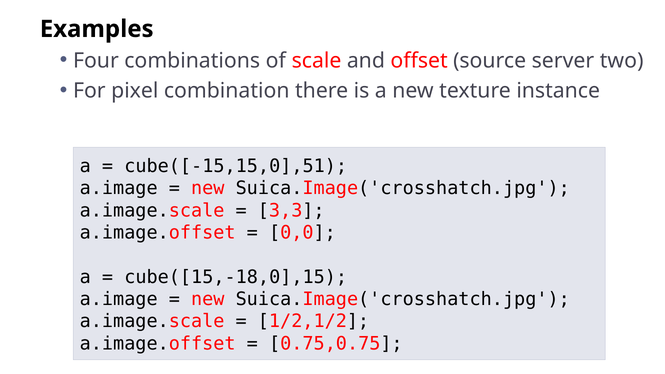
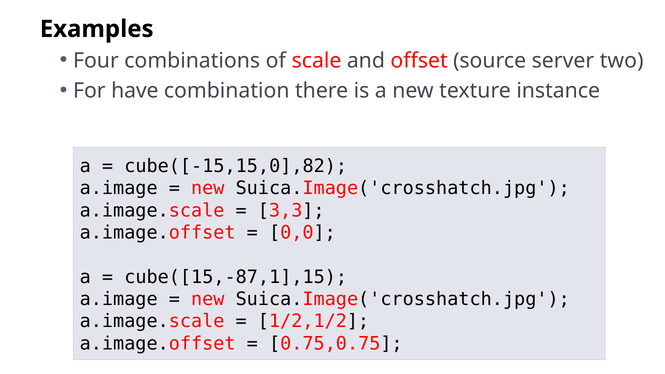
pixel: pixel -> have
cube([-15,15,0],51: cube([-15,15,0],51 -> cube([-15,15,0],82
cube([15,-18,0],15: cube([15,-18,0],15 -> cube([15,-87,1],15
